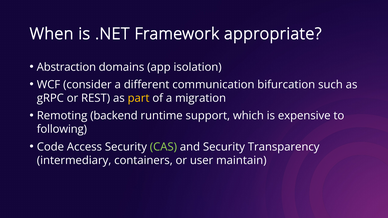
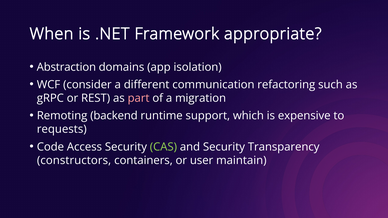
bifurcation: bifurcation -> refactoring
part colour: yellow -> pink
following: following -> requests
intermediary: intermediary -> constructors
